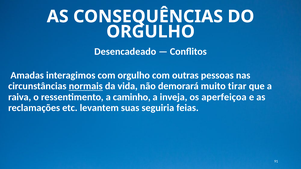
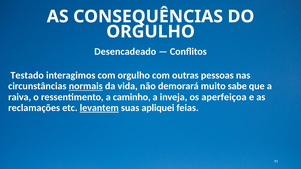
Amadas: Amadas -> Testado
tirar: tirar -> sabe
levantem underline: none -> present
seguiria: seguiria -> apliquei
